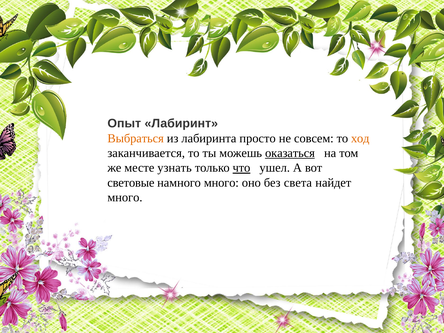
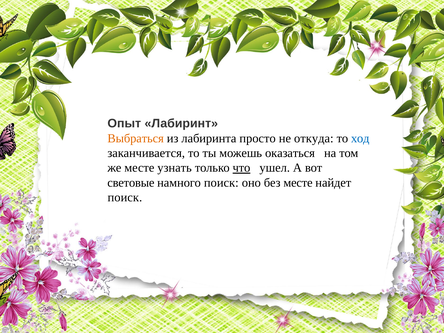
совсем: совсем -> откуда
ход colour: orange -> blue
оказаться underline: present -> none
намного много: много -> поиск
без света: света -> месте
много at (125, 197): много -> поиск
